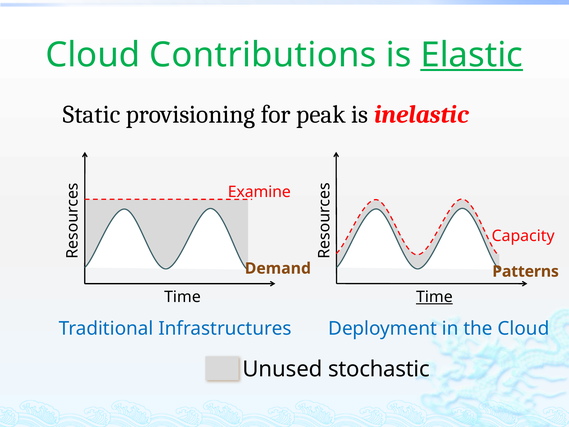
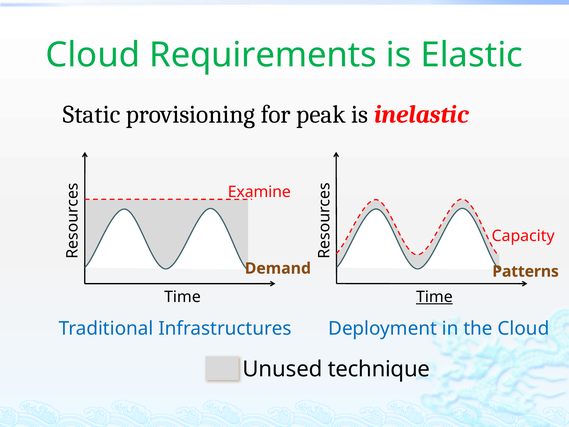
Contributions: Contributions -> Requirements
Elastic underline: present -> none
stochastic: stochastic -> technique
